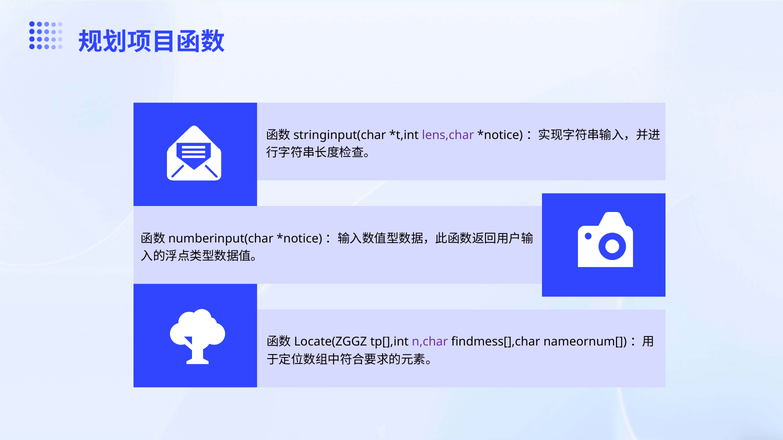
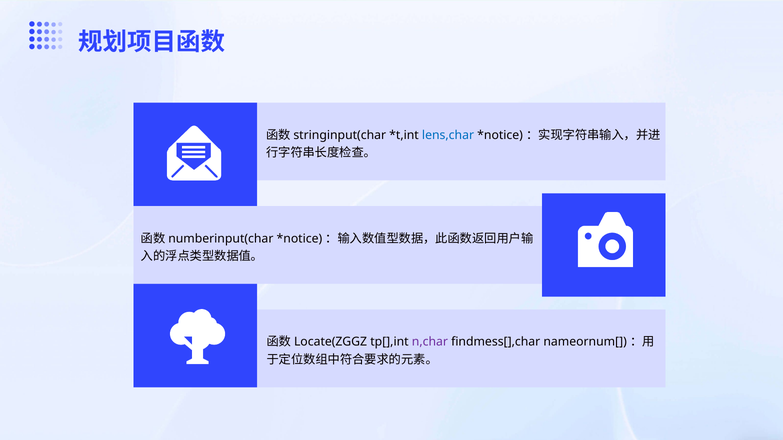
lens,char colour: purple -> blue
